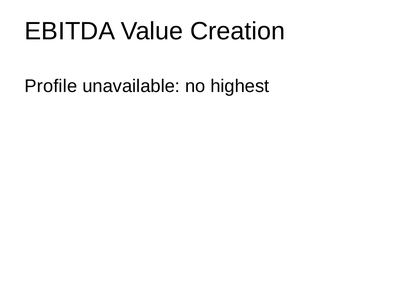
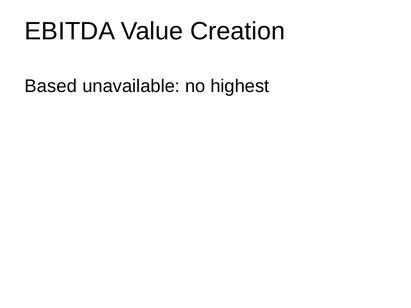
Profile: Profile -> Based
